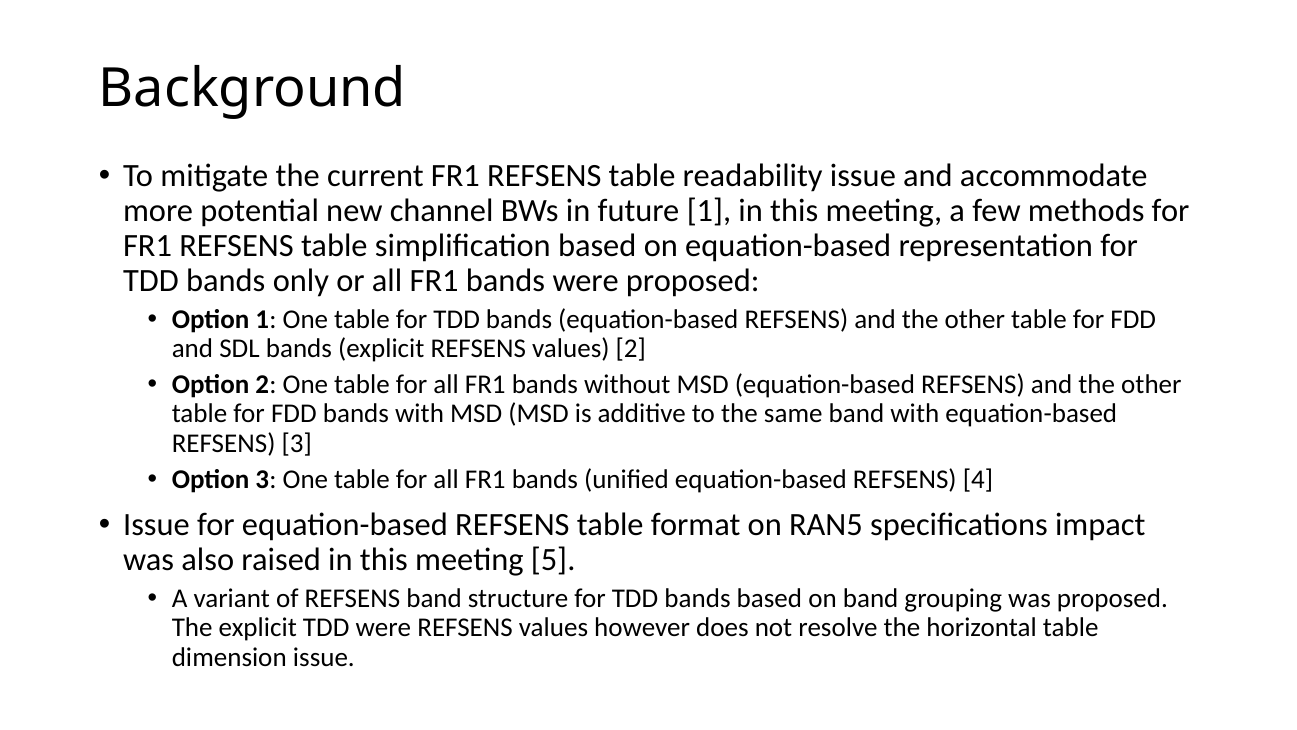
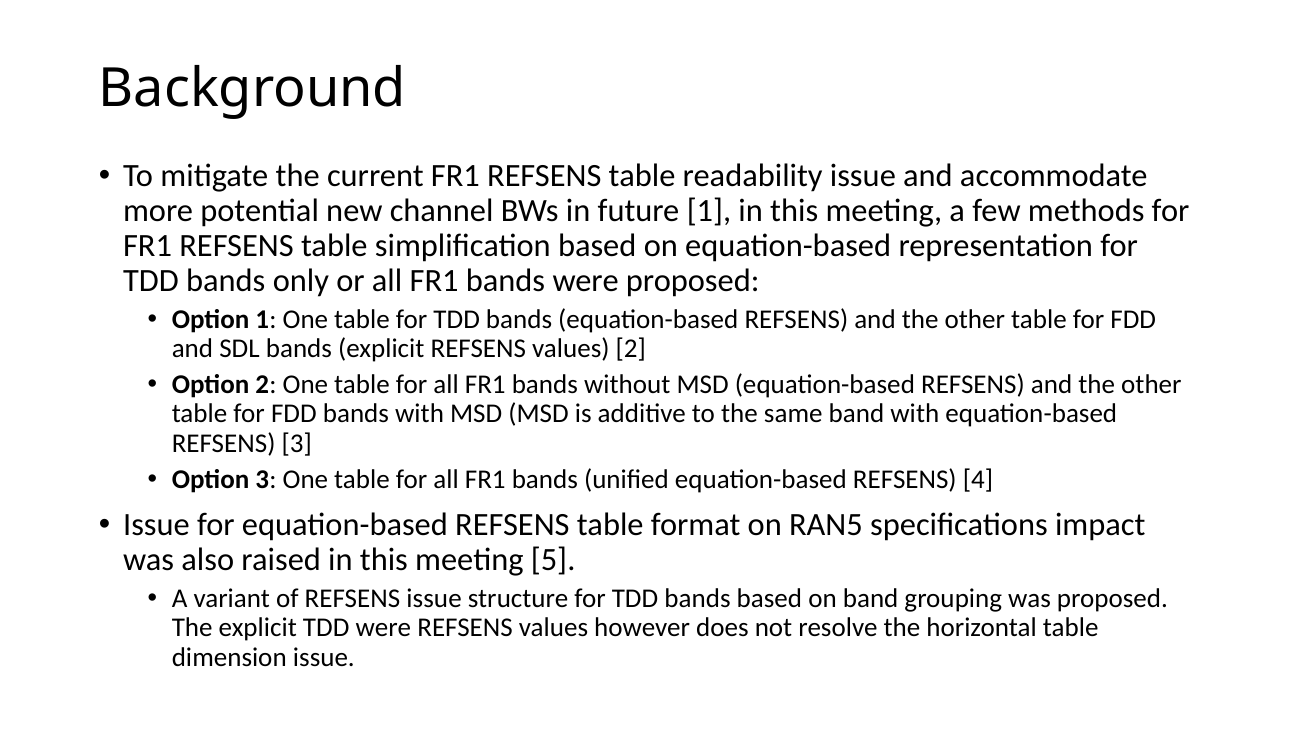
REFSENS band: band -> issue
